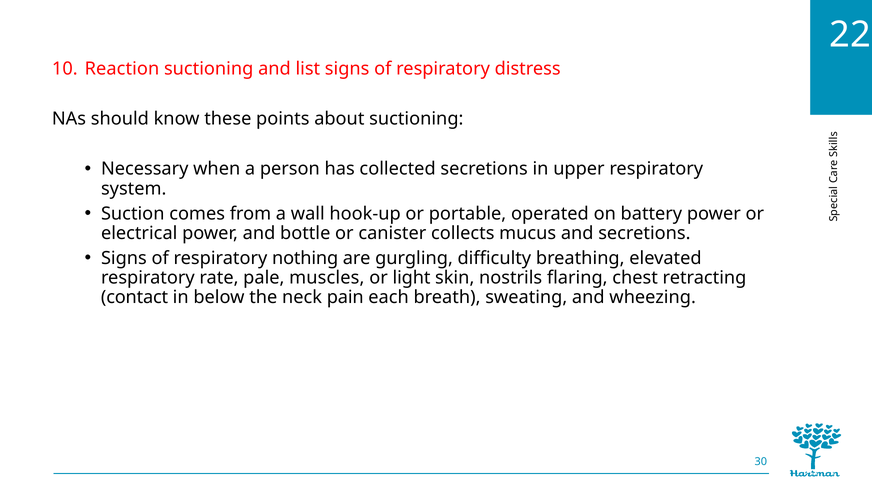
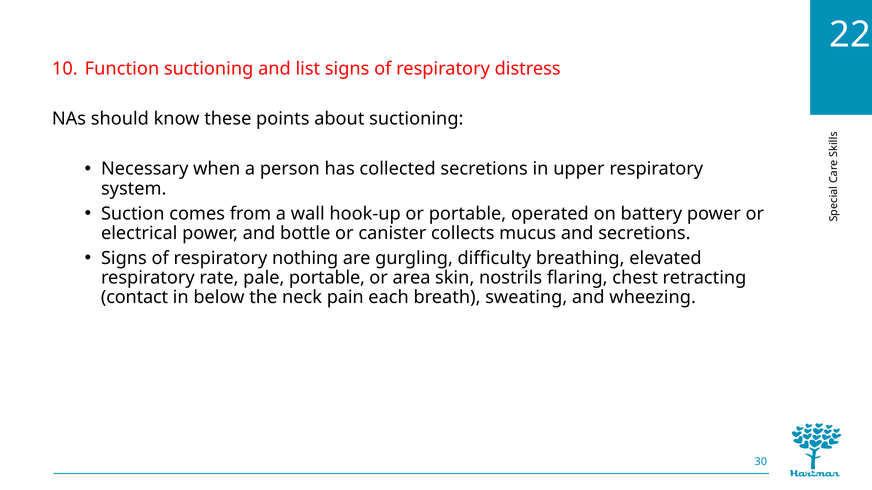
Reaction: Reaction -> Function
pale muscles: muscles -> portable
light: light -> area
